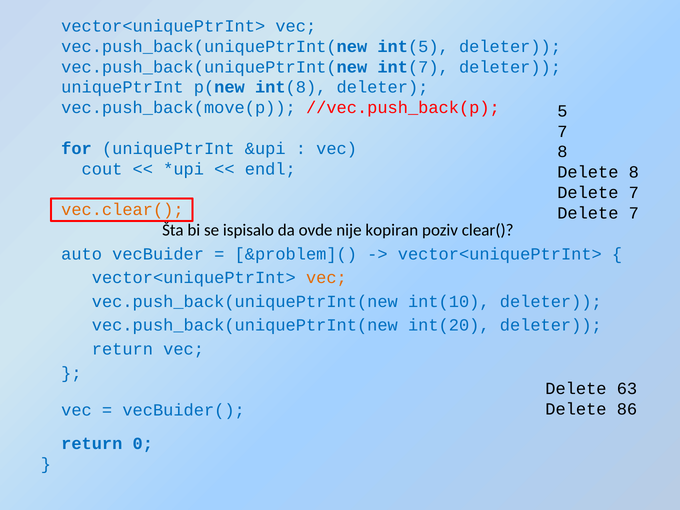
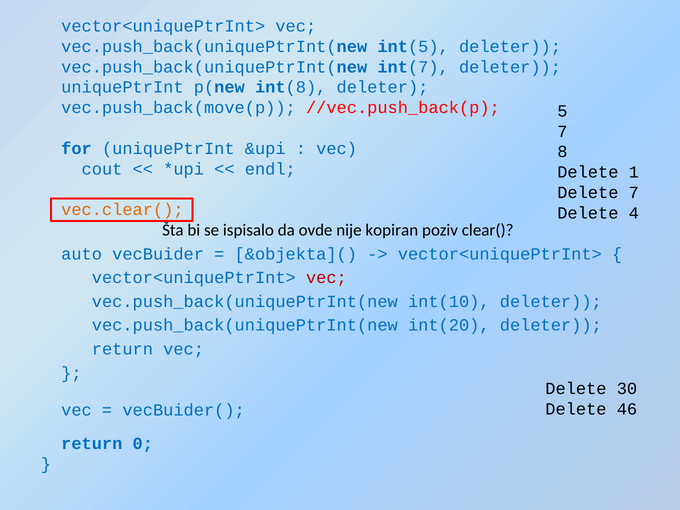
Delete 8: 8 -> 1
7 at (634, 213): 7 -> 4
&problem](: &problem]( -> &objekta](
vec at (326, 278) colour: orange -> red
63: 63 -> 30
86: 86 -> 46
